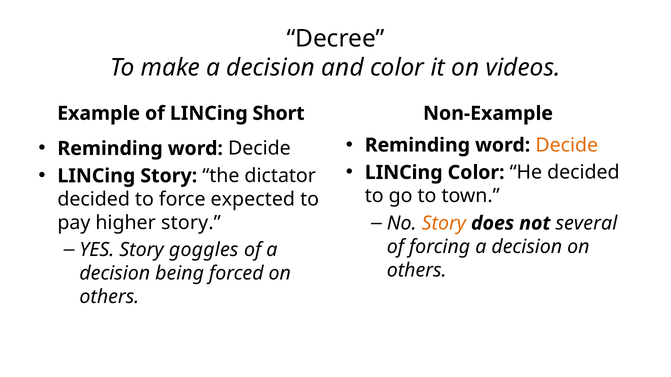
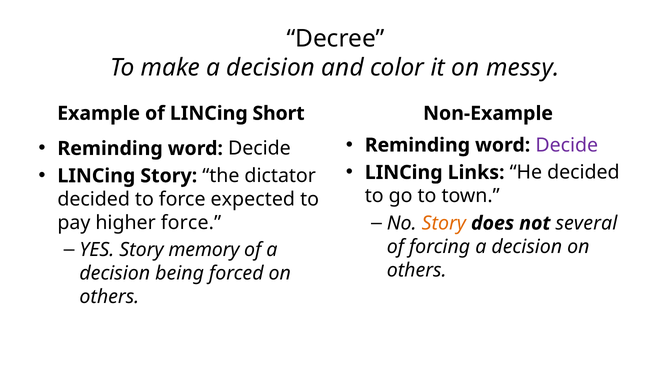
videos: videos -> messy
Decide at (567, 145) colour: orange -> purple
LINCing Color: Color -> Links
higher story: story -> force
goggles: goggles -> memory
